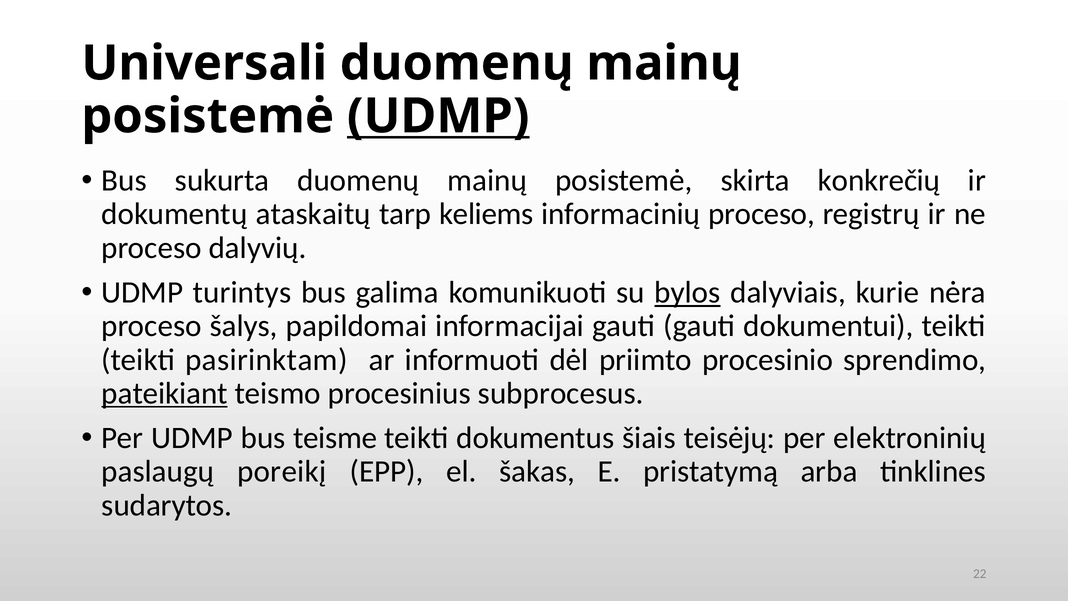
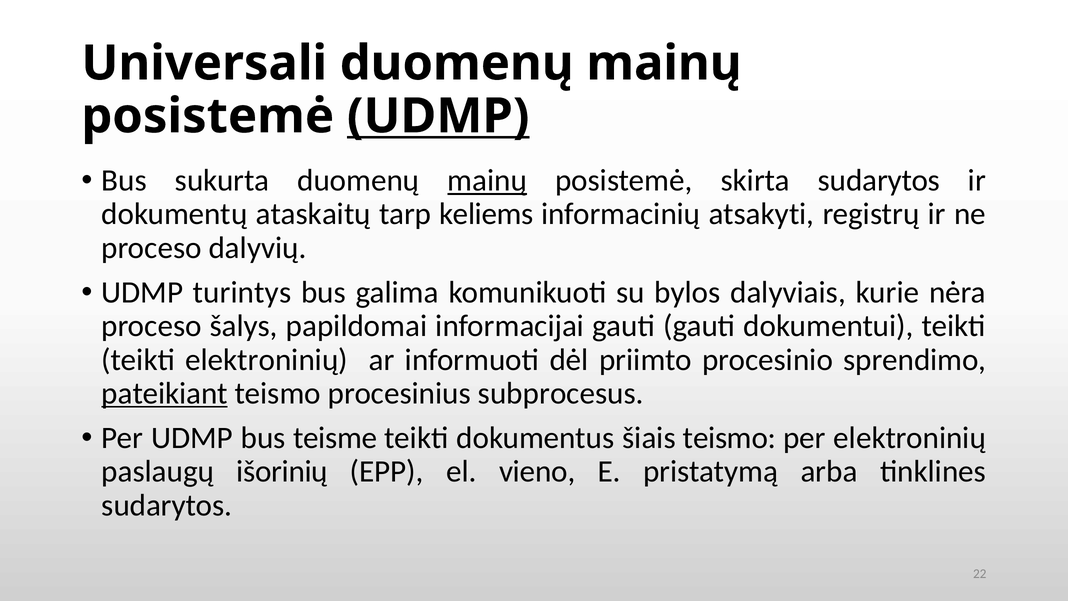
mainų at (487, 181) underline: none -> present
skirta konkrečių: konkrečių -> sudarytos
informacinių proceso: proceso -> atsakyti
bylos underline: present -> none
teikti pasirinktam: pasirinktam -> elektroninių
šiais teisėjų: teisėjų -> teismo
poreikį: poreikį -> išorinių
šakas: šakas -> vieno
